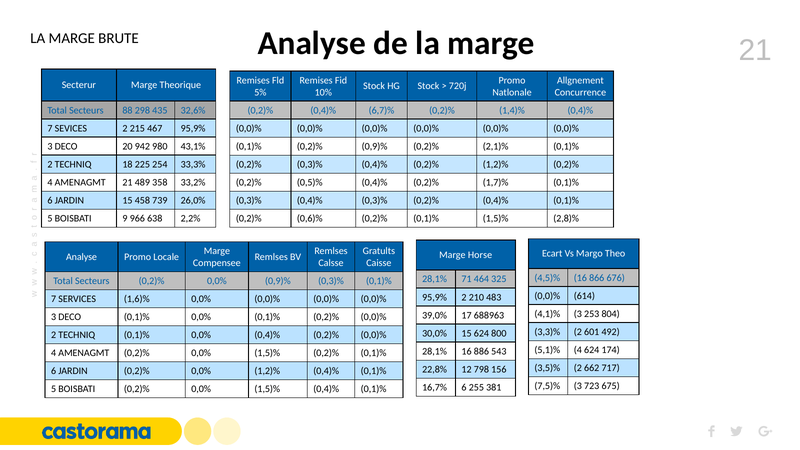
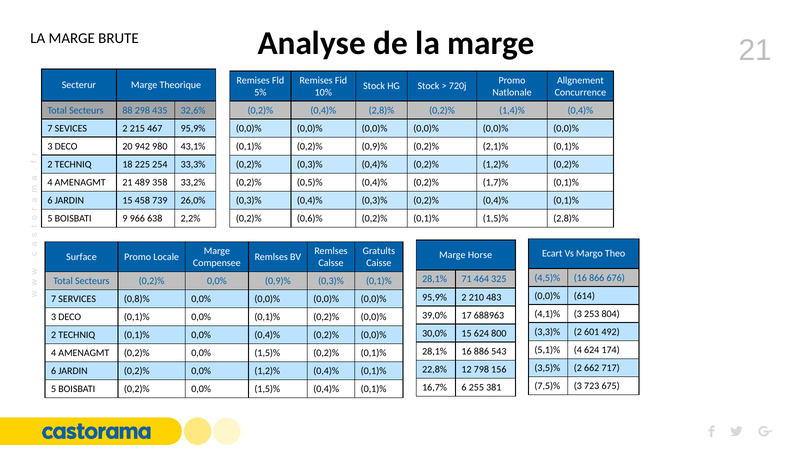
0,4)% 6,7)%: 6,7)% -> 2,8)%
Analyse at (81, 257): Analyse -> Surface
1,6)%: 1,6)% -> 0,8)%
